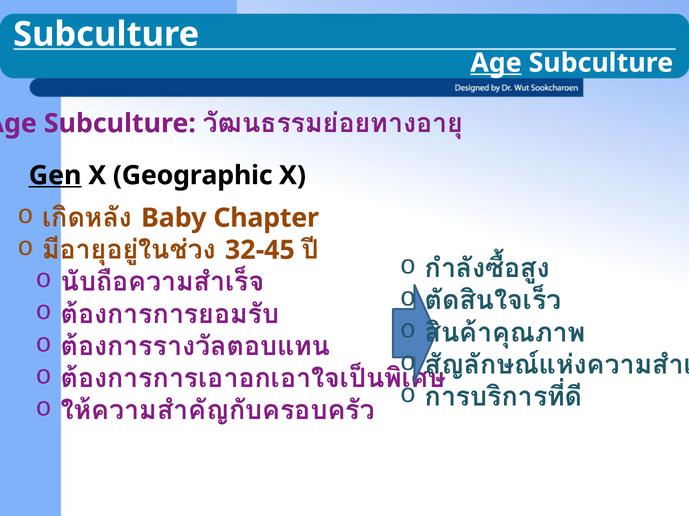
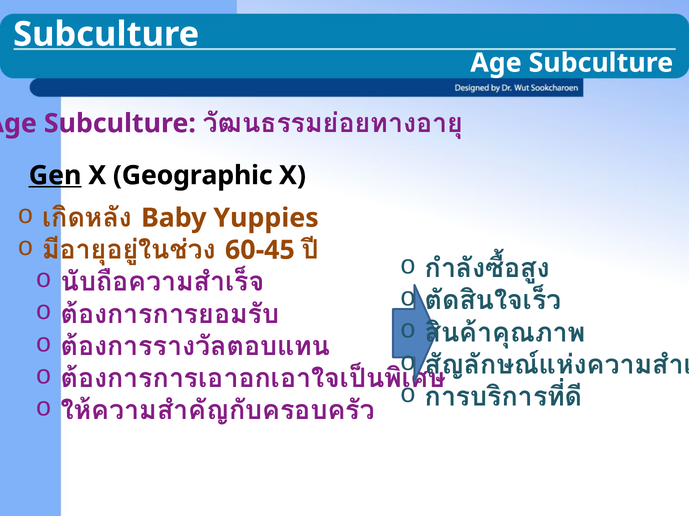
Age at (496, 63) underline: present -> none
Chapter: Chapter -> Yuppies
32-45: 32-45 -> 60-45
